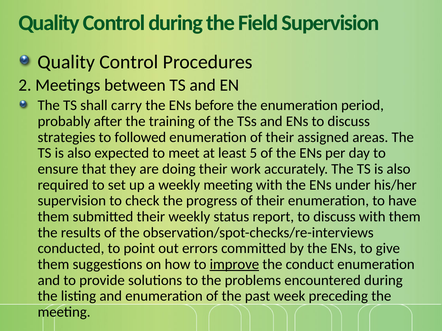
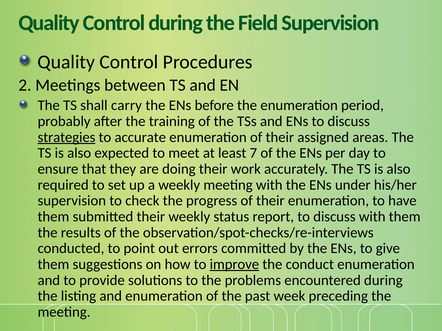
strategies underline: none -> present
followed: followed -> accurate
5: 5 -> 7
